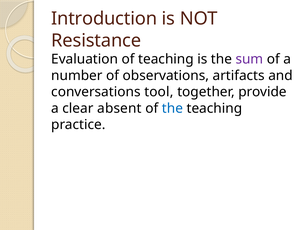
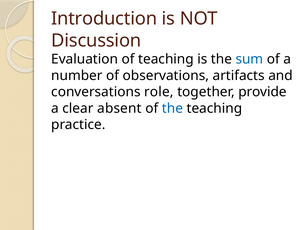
Resistance: Resistance -> Discussion
sum colour: purple -> blue
tool: tool -> role
